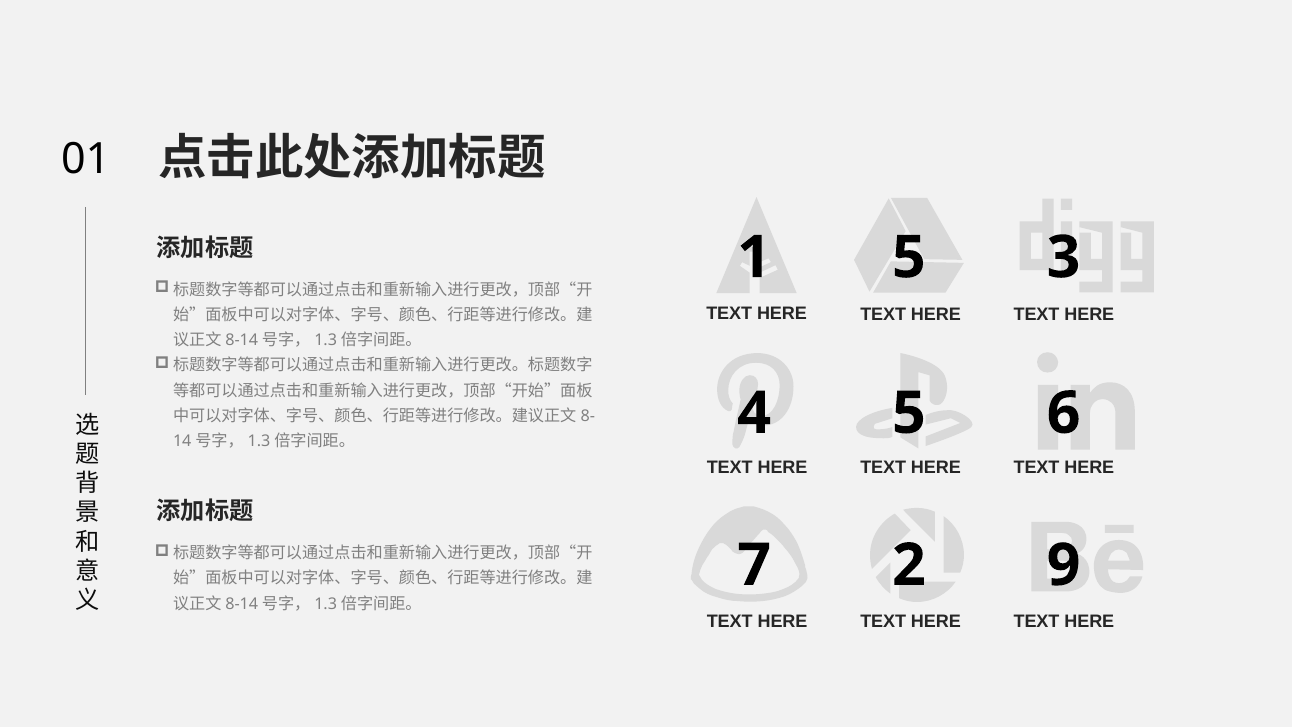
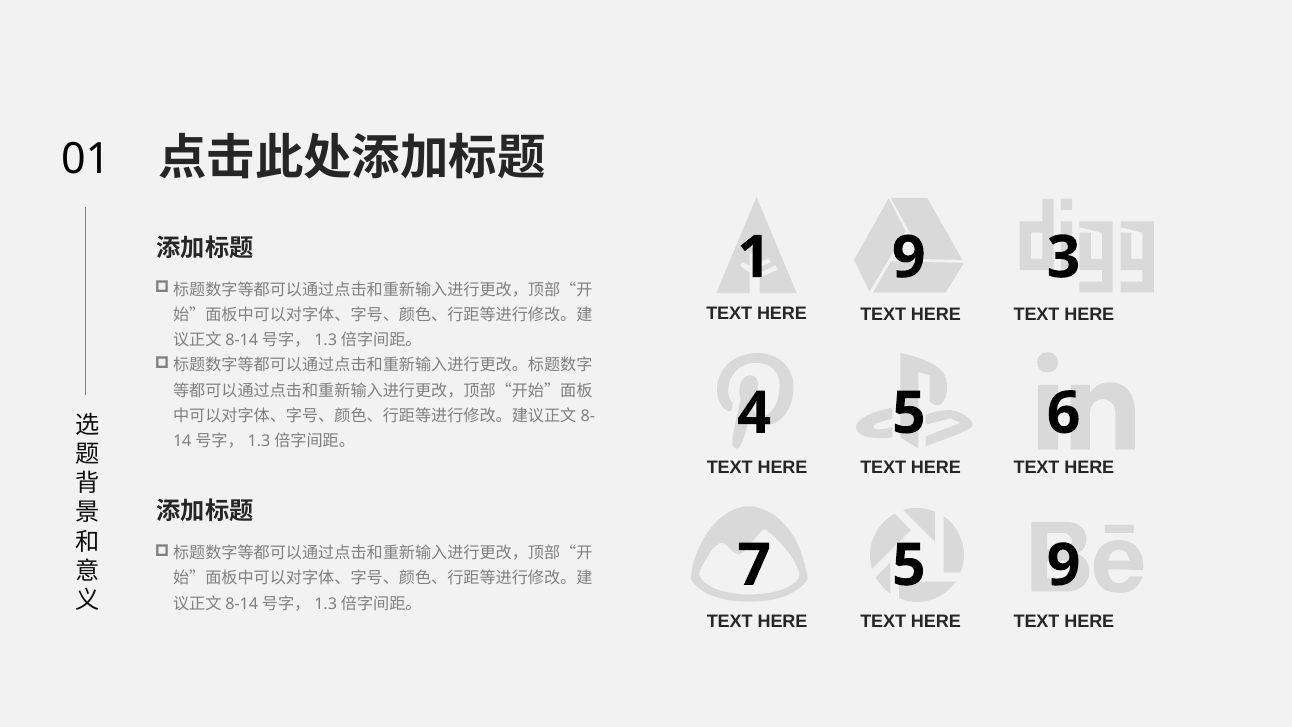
1 5: 5 -> 9
7 2: 2 -> 5
